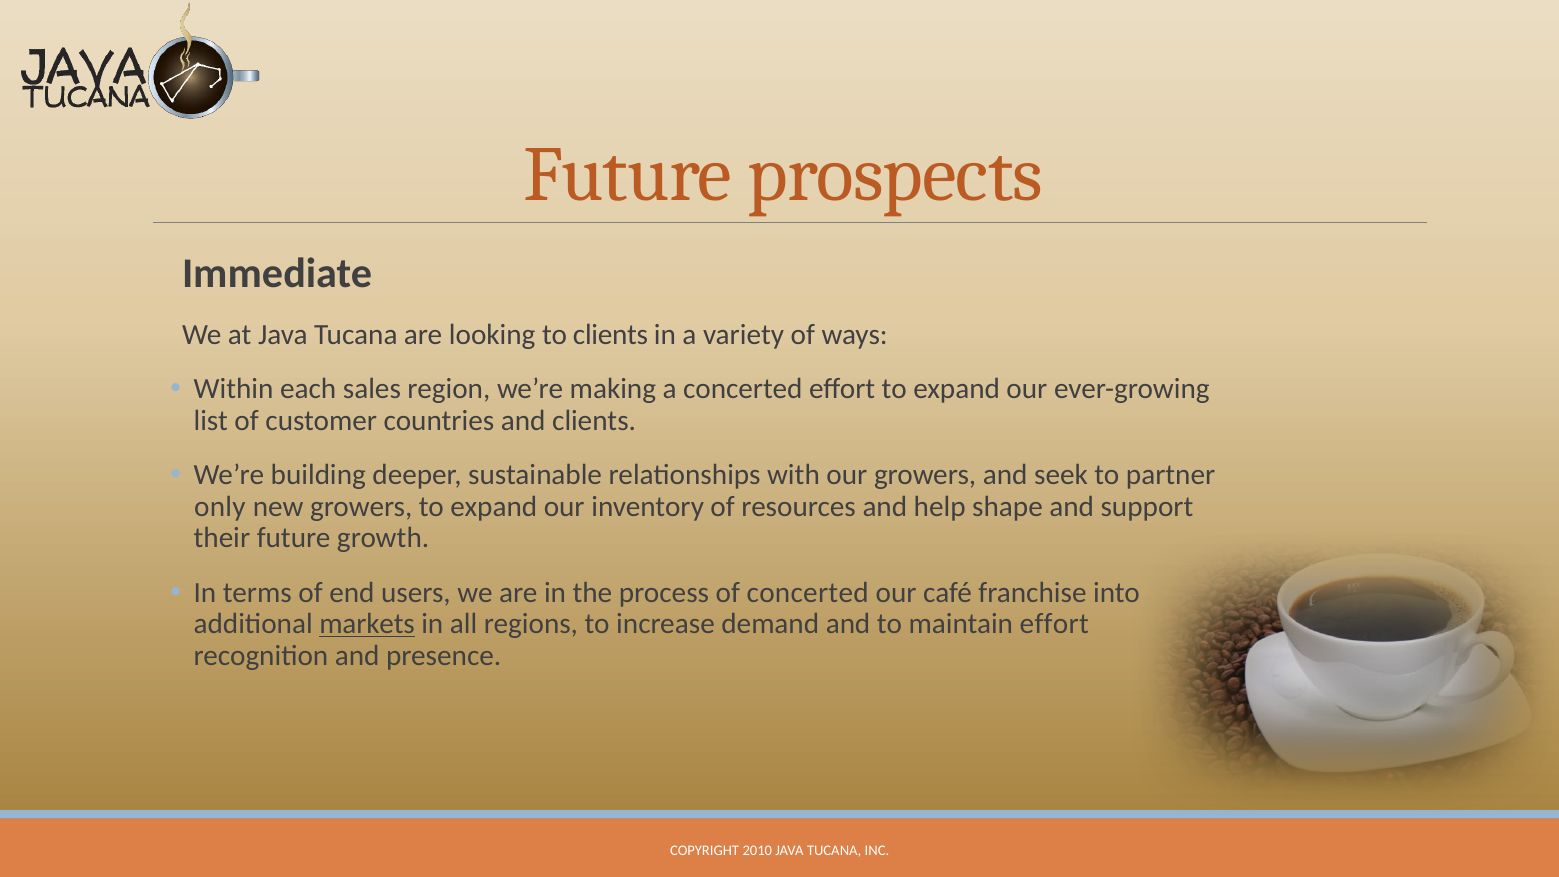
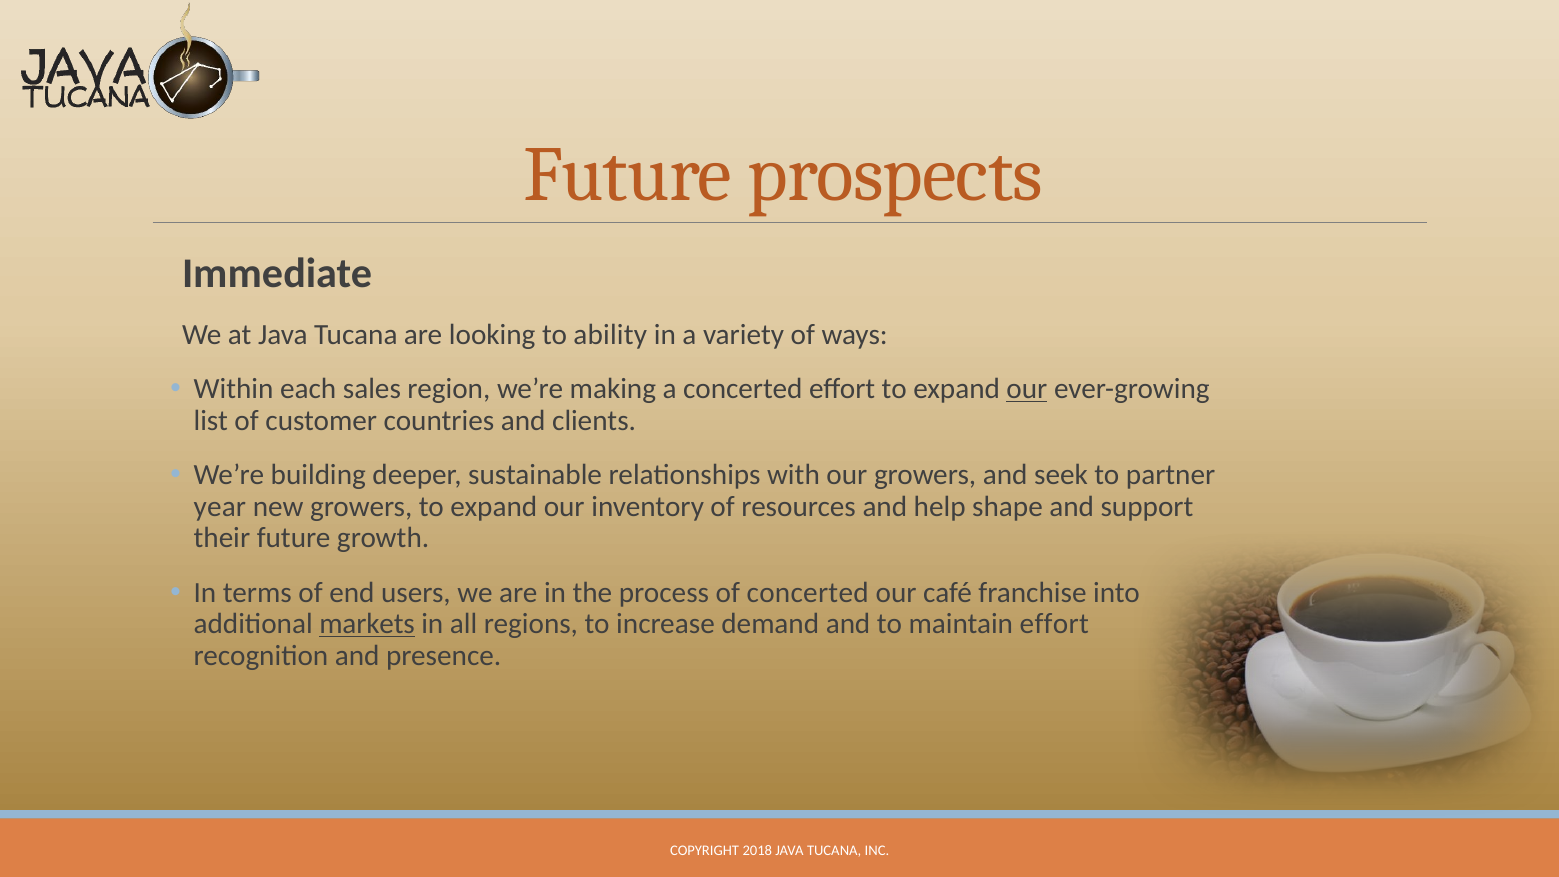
to clients: clients -> ability
our at (1027, 389) underline: none -> present
only: only -> year
2010: 2010 -> 2018
